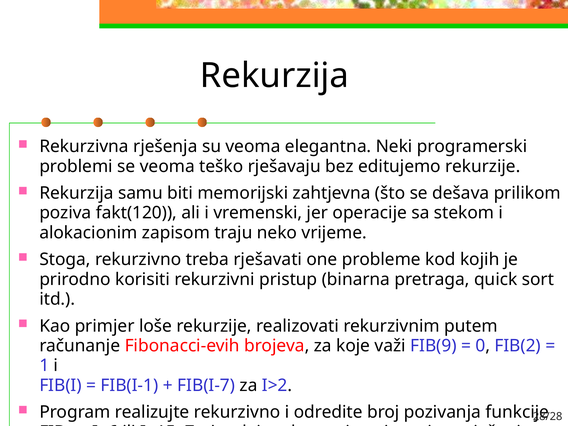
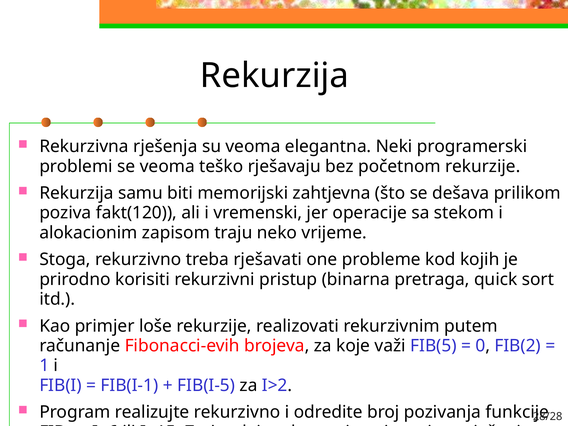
editujemo: editujemo -> početnom
FIB(9: FIB(9 -> FIB(5
FIB(I-7: FIB(I-7 -> FIB(I-5
